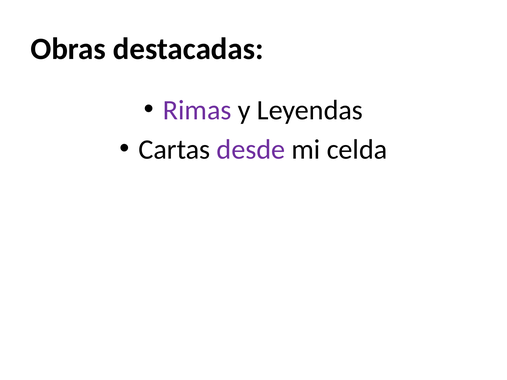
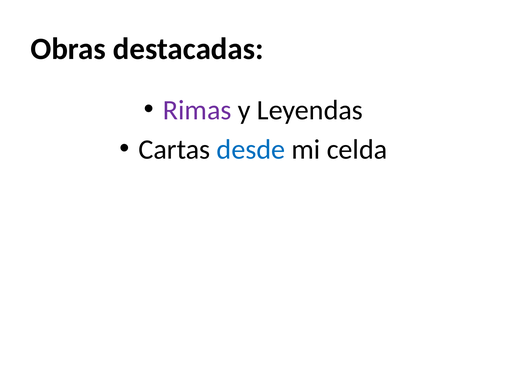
desde colour: purple -> blue
